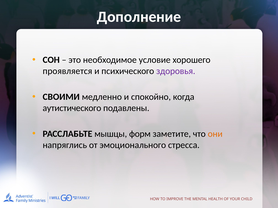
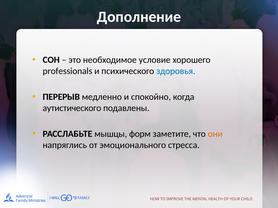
проявляется: проявляется -> professionals
здоровья colour: purple -> blue
СВОИМИ: СВОИМИ -> ПЕРЕРЫВ
